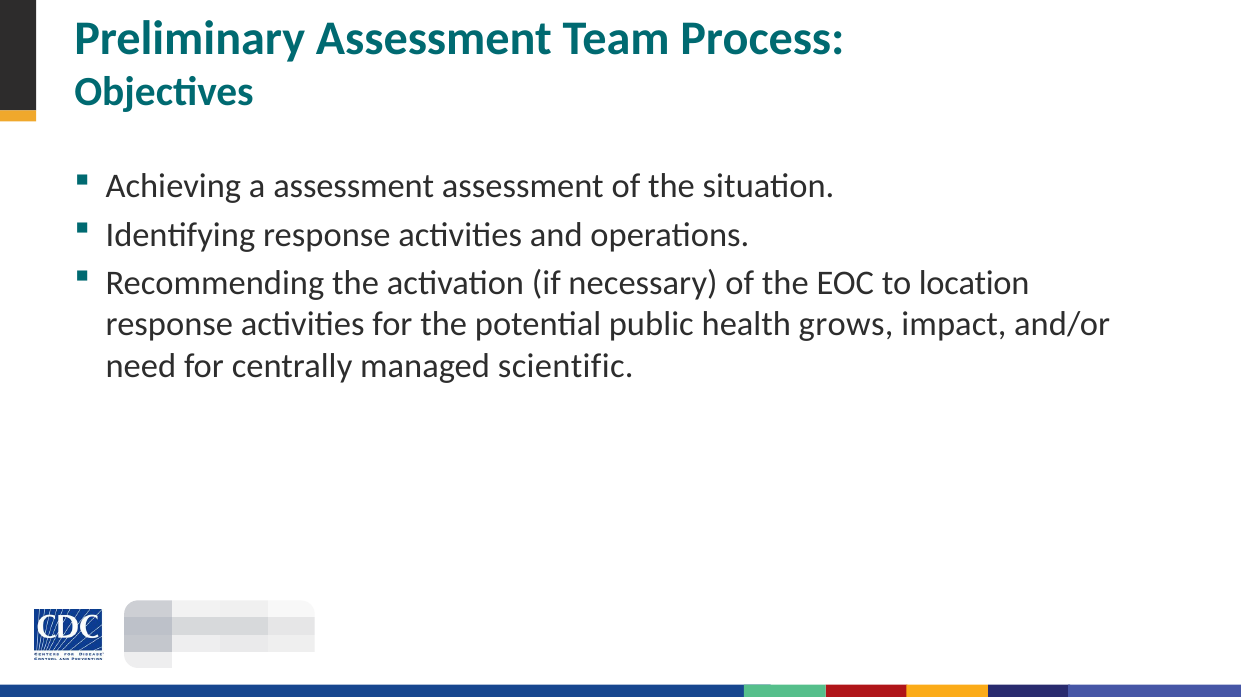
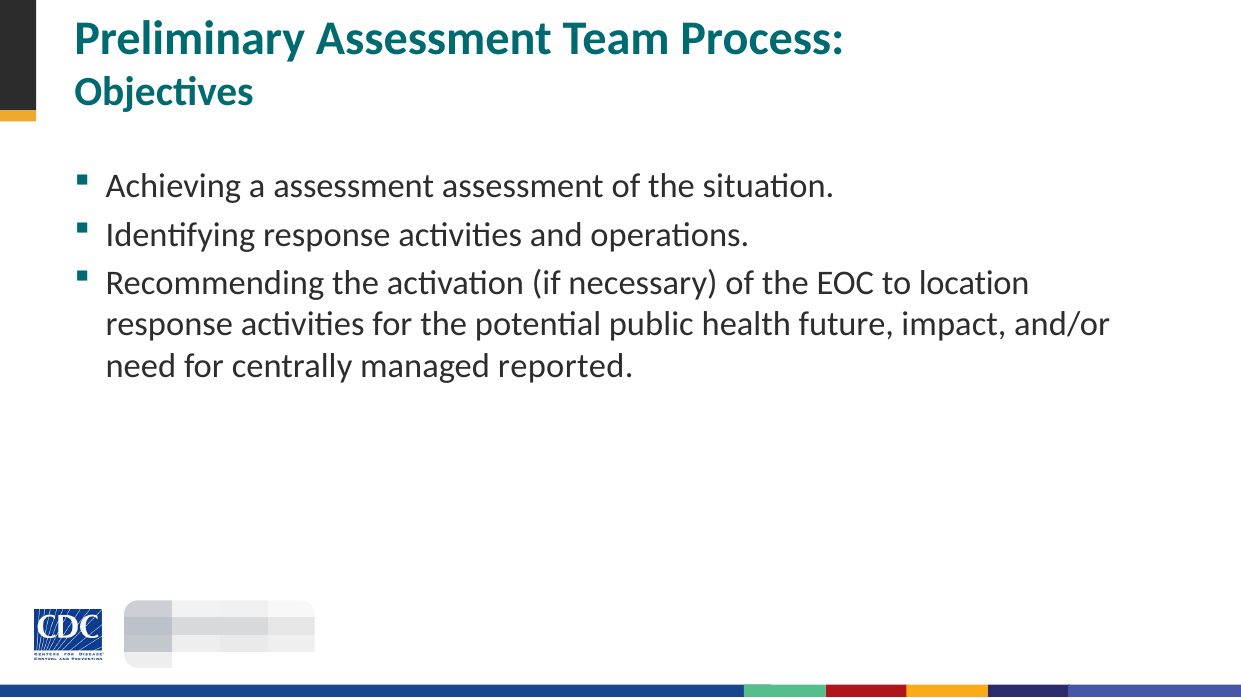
grows: grows -> future
scientific: scientific -> reported
